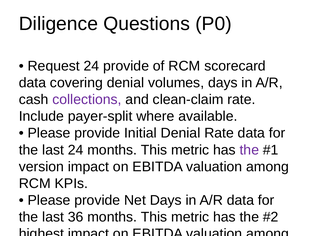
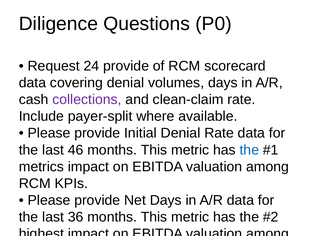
last 24: 24 -> 46
the at (249, 150) colour: purple -> blue
version: version -> metrics
